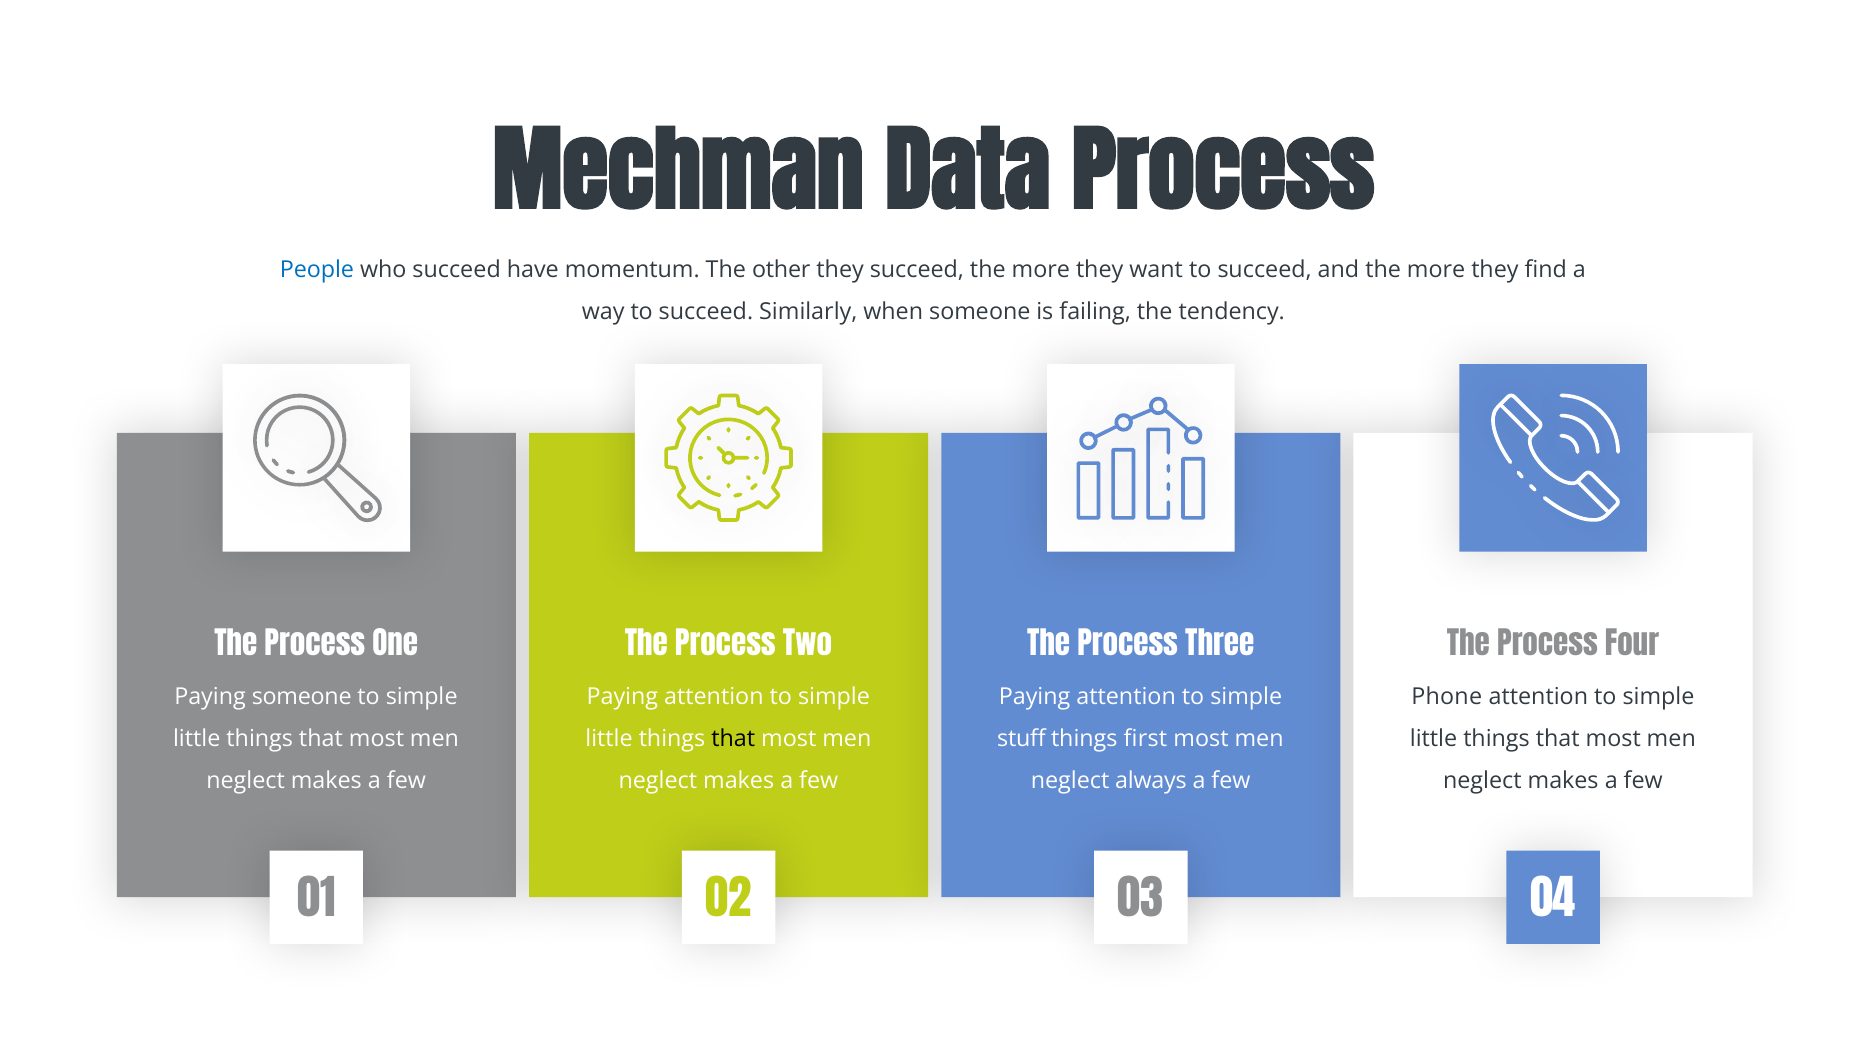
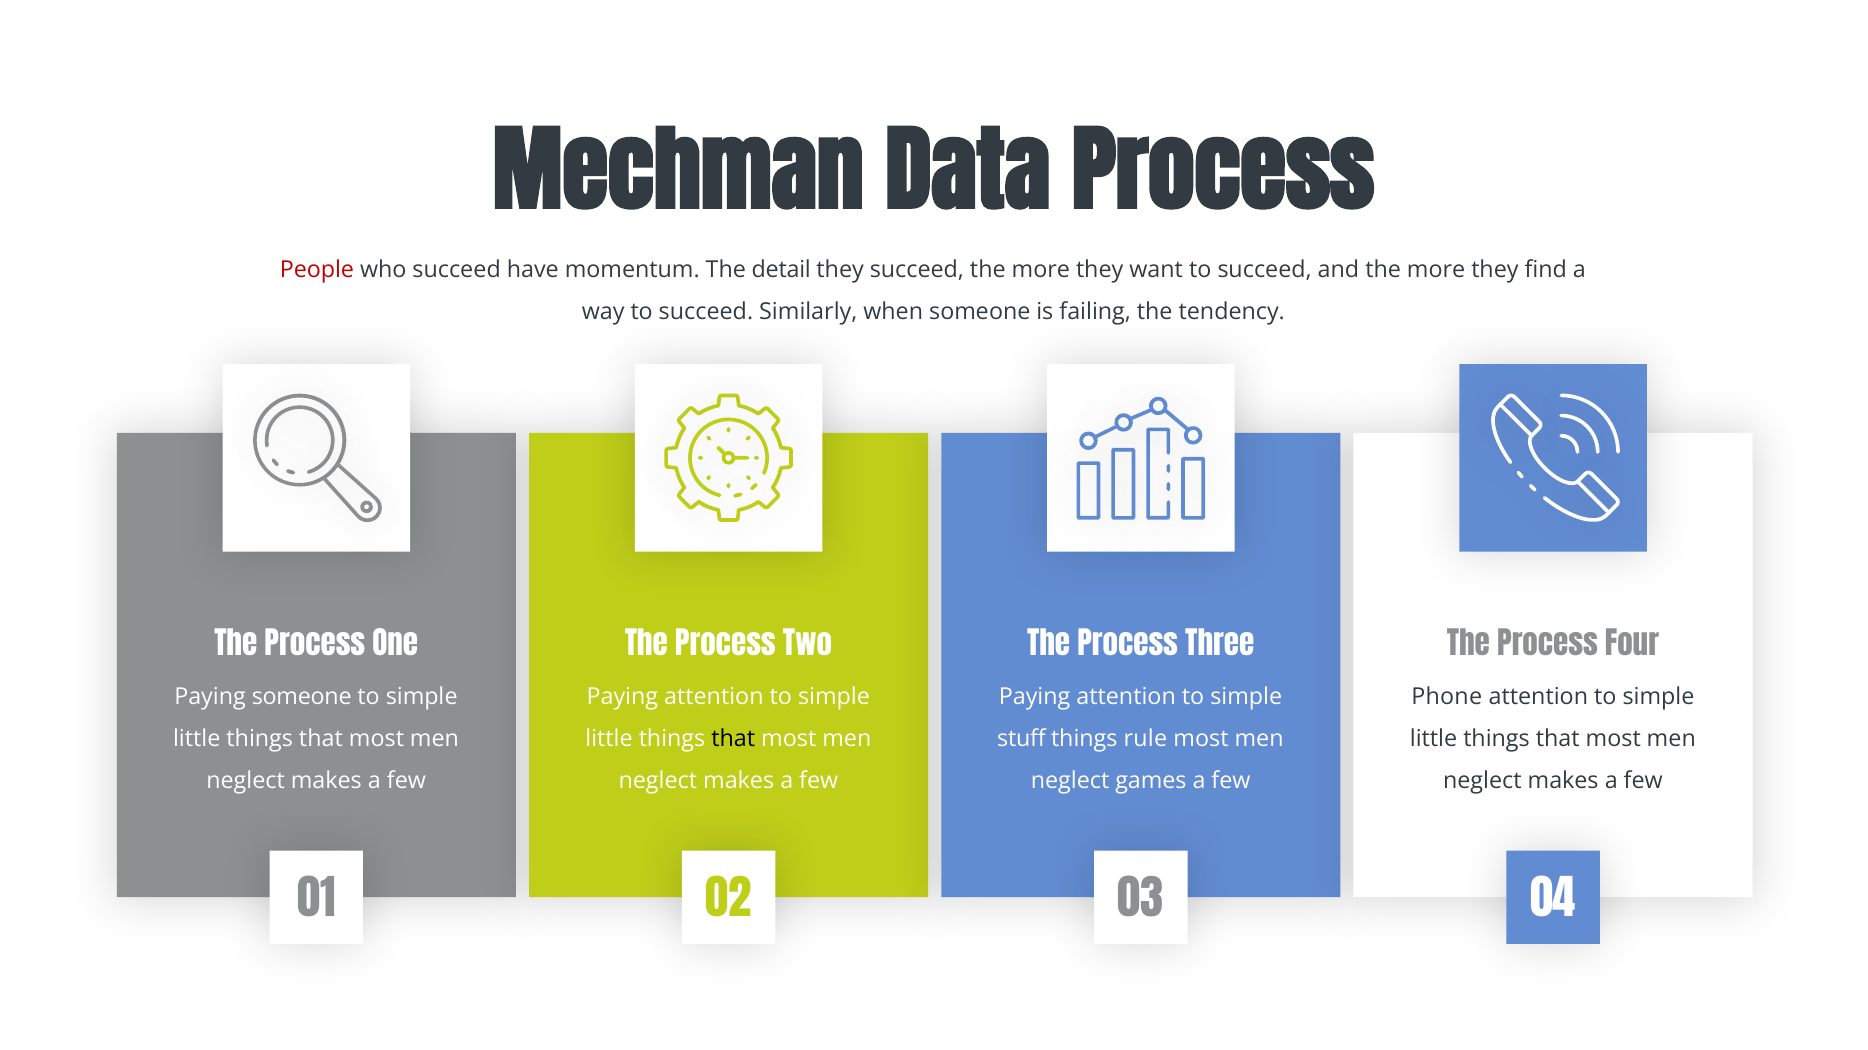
People colour: blue -> red
other: other -> detail
first: first -> rule
always: always -> games
